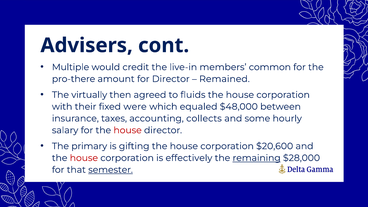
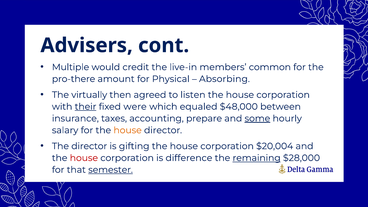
for Director: Director -> Physical
Remained: Remained -> Absorbing
fluids: fluids -> listen
their underline: none -> present
collects: collects -> prepare
some underline: none -> present
house at (128, 130) colour: red -> orange
The primary: primary -> director
$20,600: $20,600 -> $20,004
effectively: effectively -> difference
